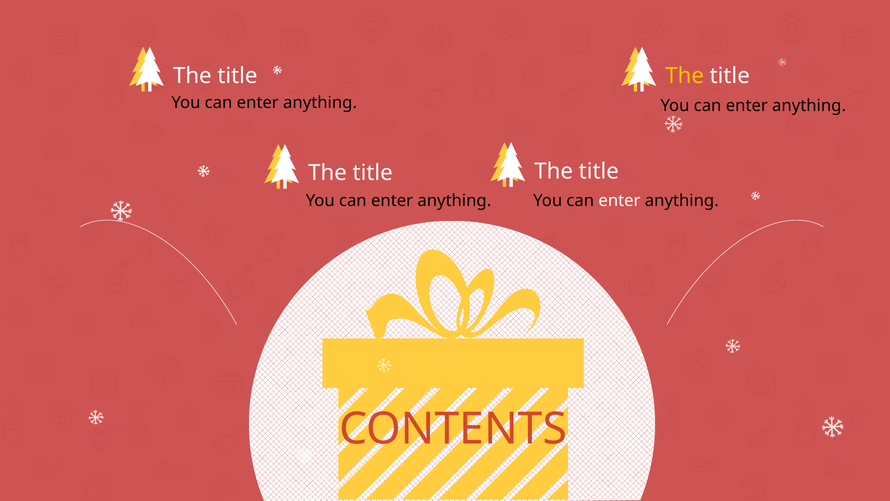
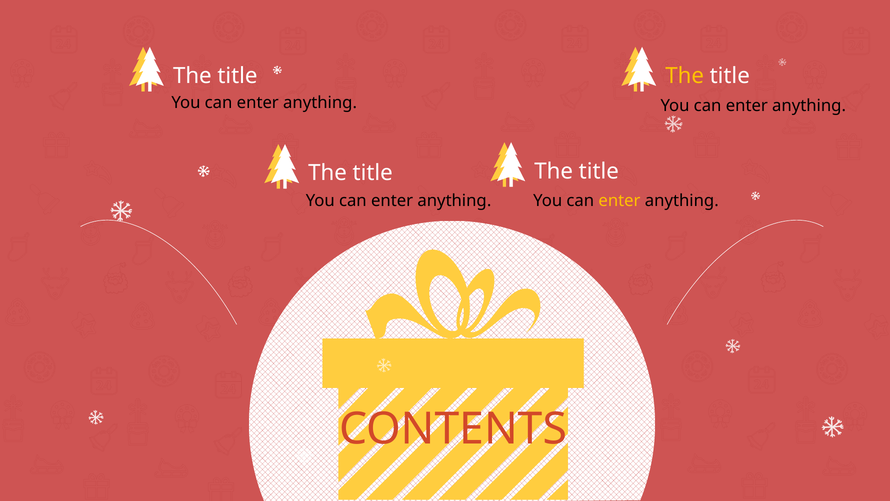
enter at (619, 201) colour: white -> yellow
